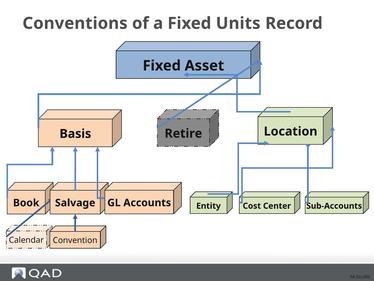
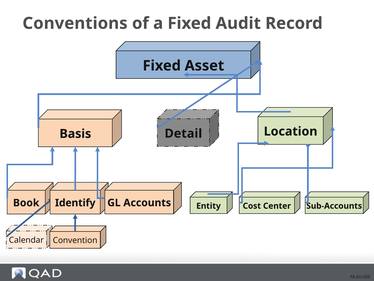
Units: Units -> Audit
Retire: Retire -> Detail
Salvage: Salvage -> Identify
